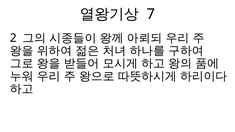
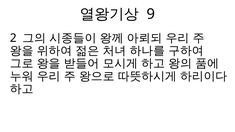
7: 7 -> 9
